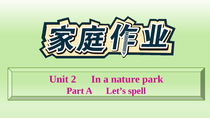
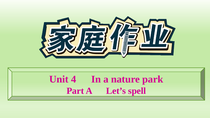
2: 2 -> 4
